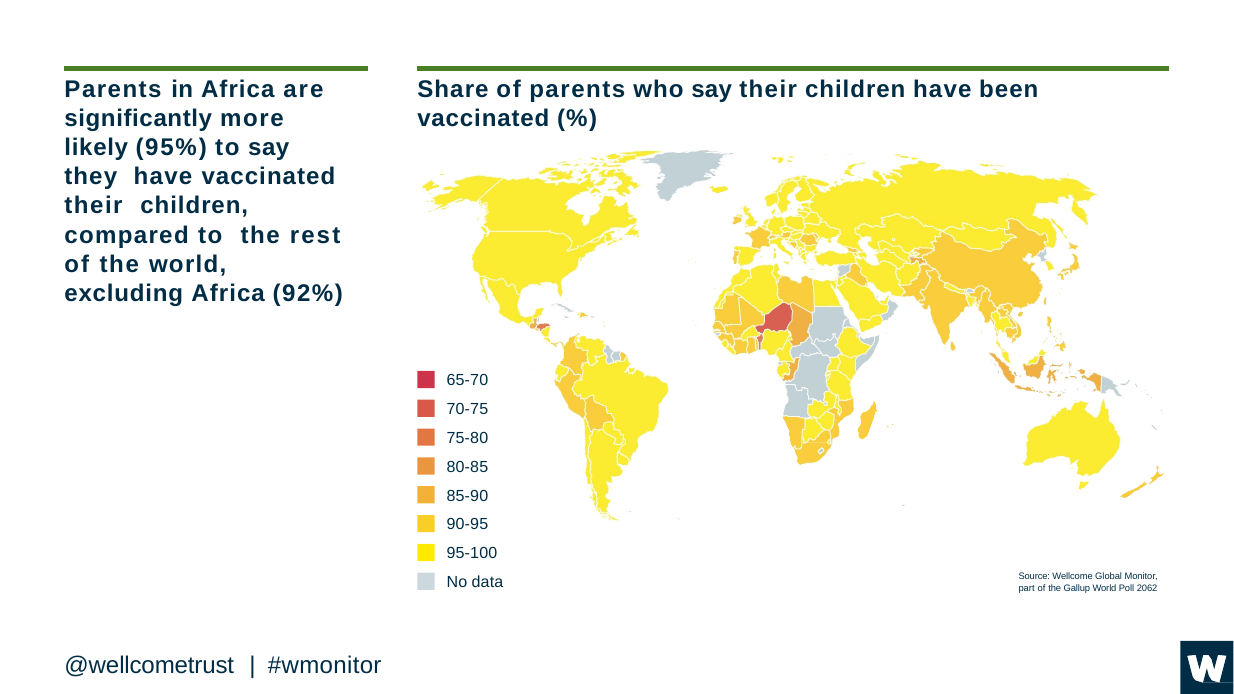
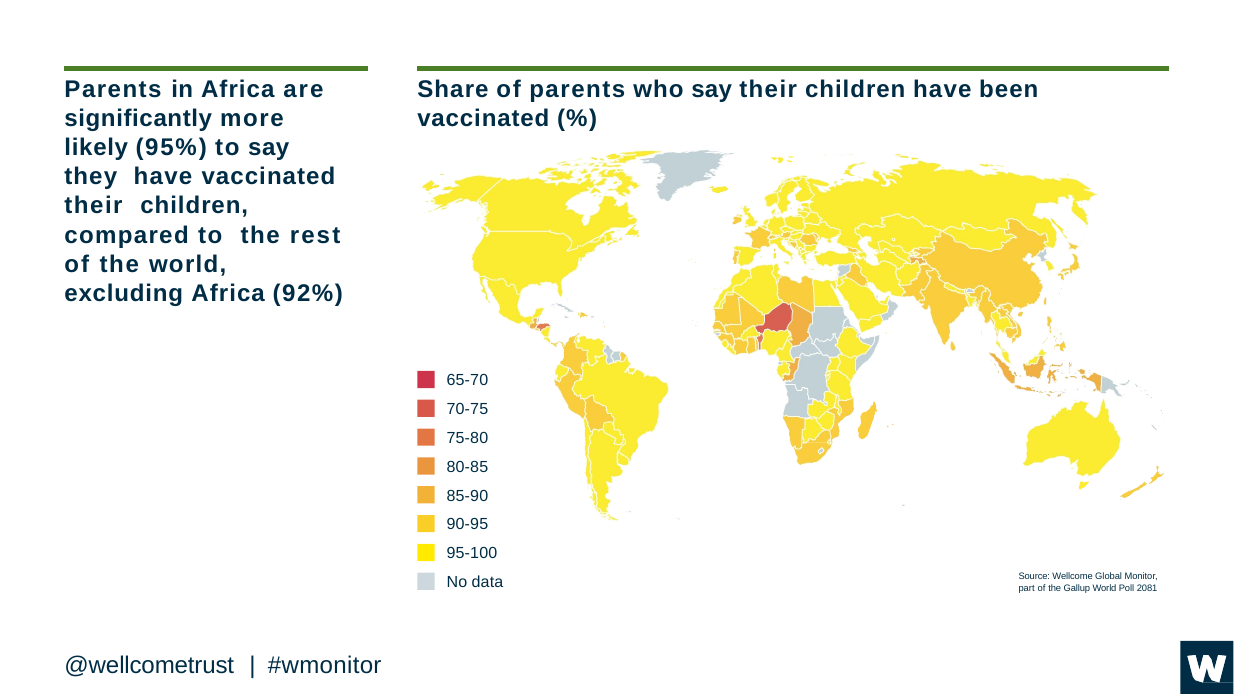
2062: 2062 -> 2081
